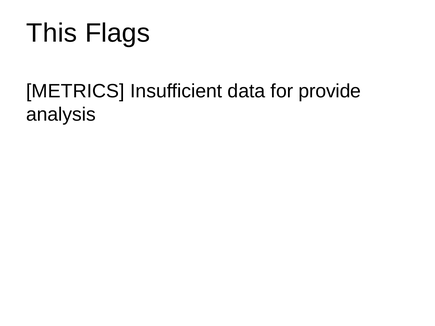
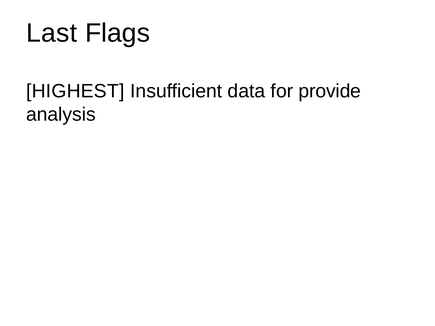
This: This -> Last
METRICS: METRICS -> HIGHEST
